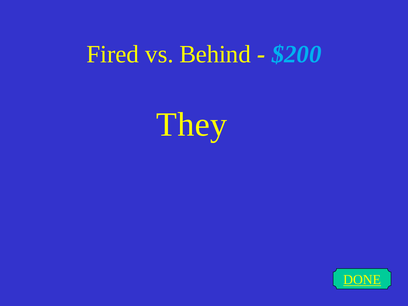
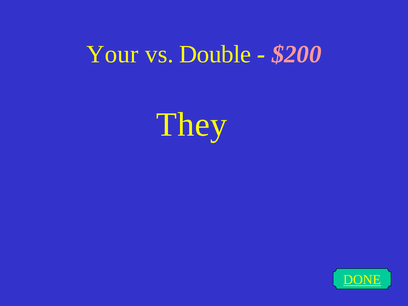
Fired: Fired -> Your
Behind: Behind -> Double
$200 colour: light blue -> pink
